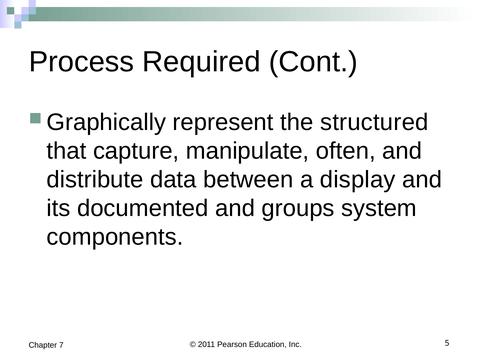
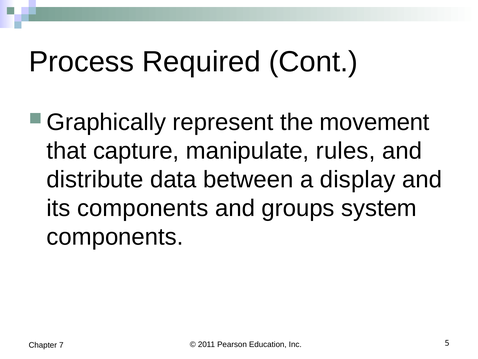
structured: structured -> movement
often: often -> rules
its documented: documented -> components
